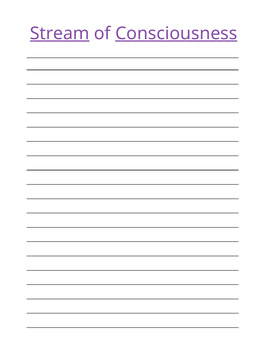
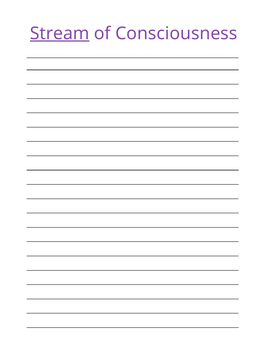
Consciousness underline: present -> none
